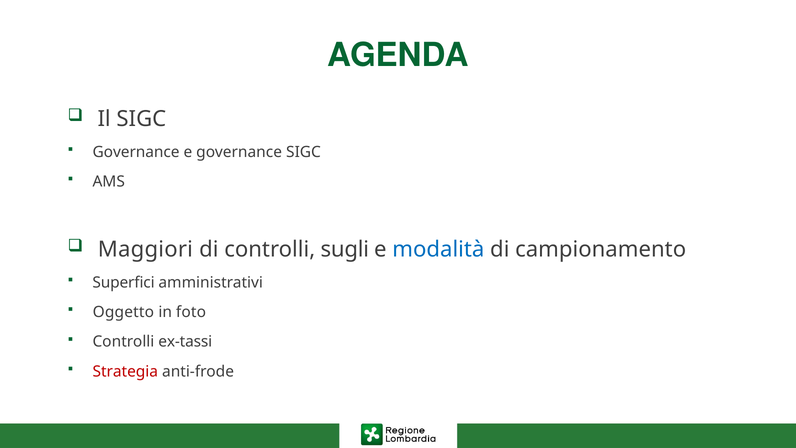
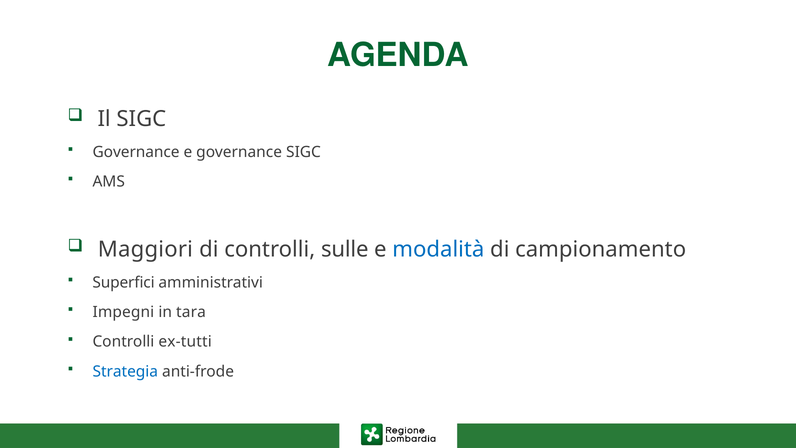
sugli: sugli -> sulle
Oggetto: Oggetto -> Impegni
foto: foto -> tara
ex-tassi: ex-tassi -> ex-tutti
Strategia colour: red -> blue
